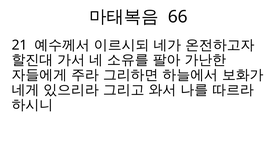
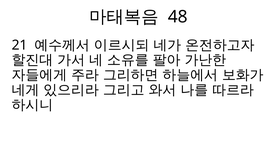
66: 66 -> 48
